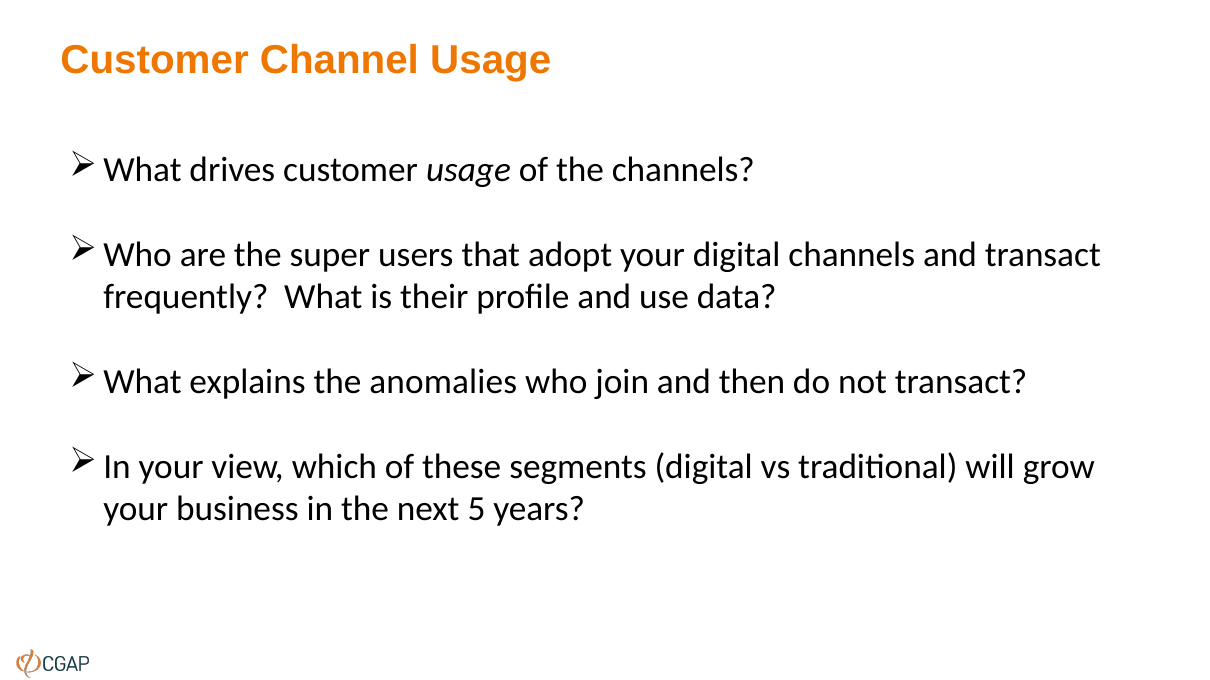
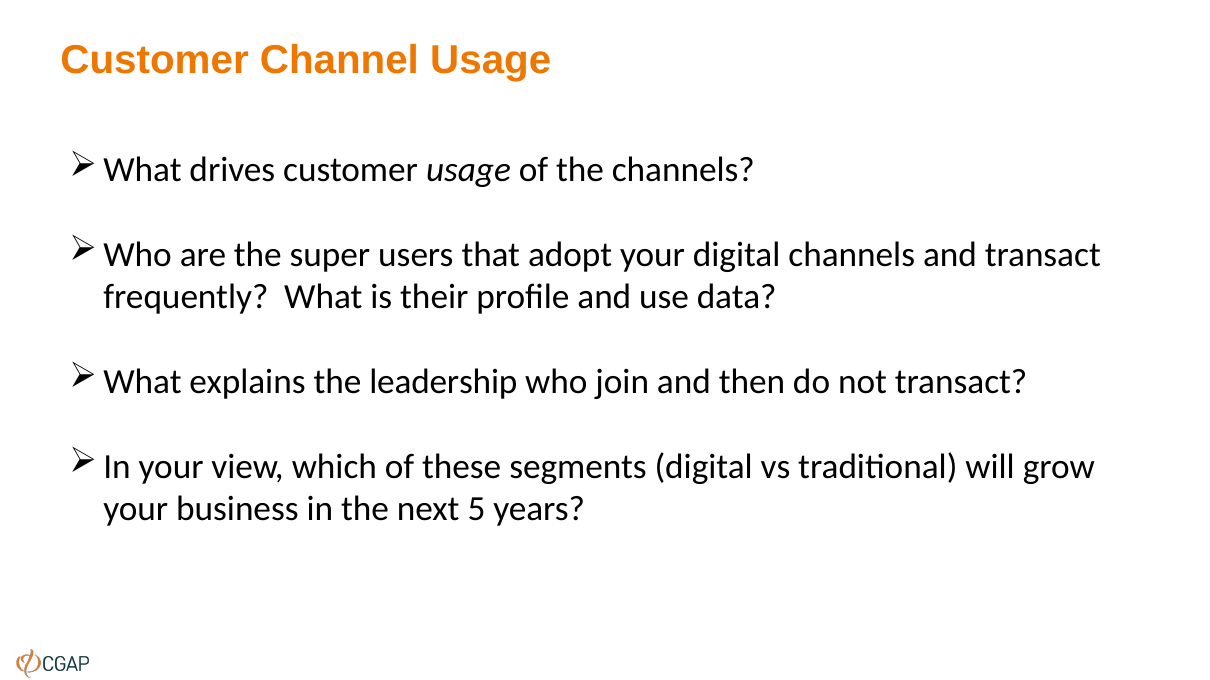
anomalies: anomalies -> leadership
